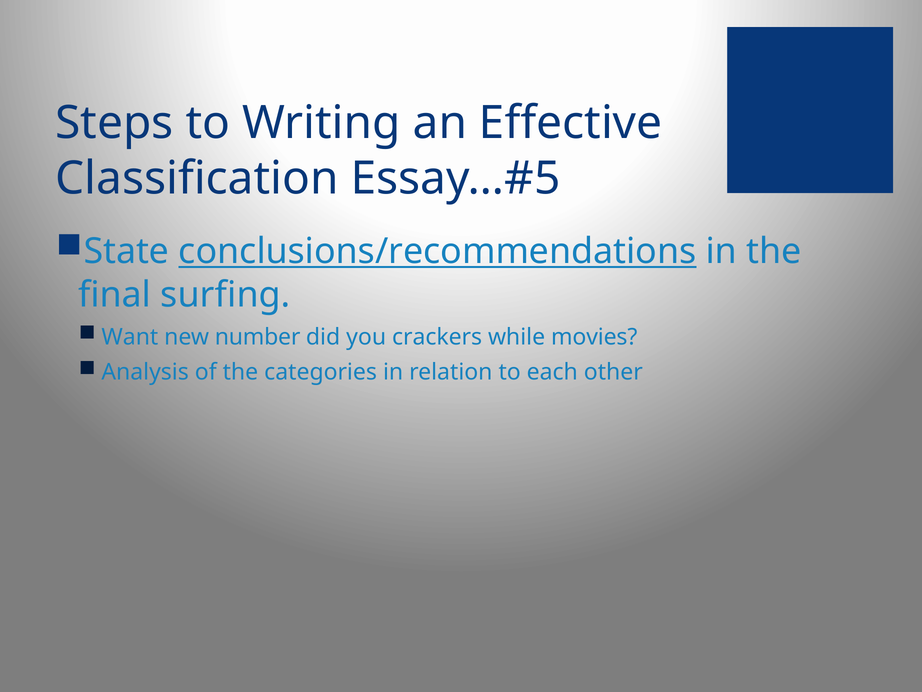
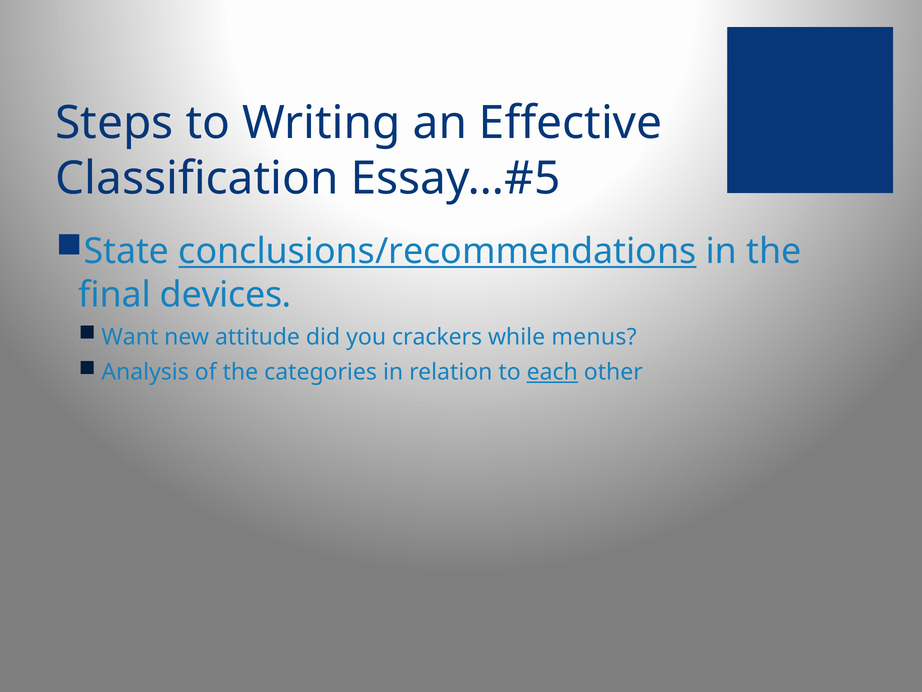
surfing: surfing -> devices
number: number -> attitude
movies: movies -> menus
each underline: none -> present
